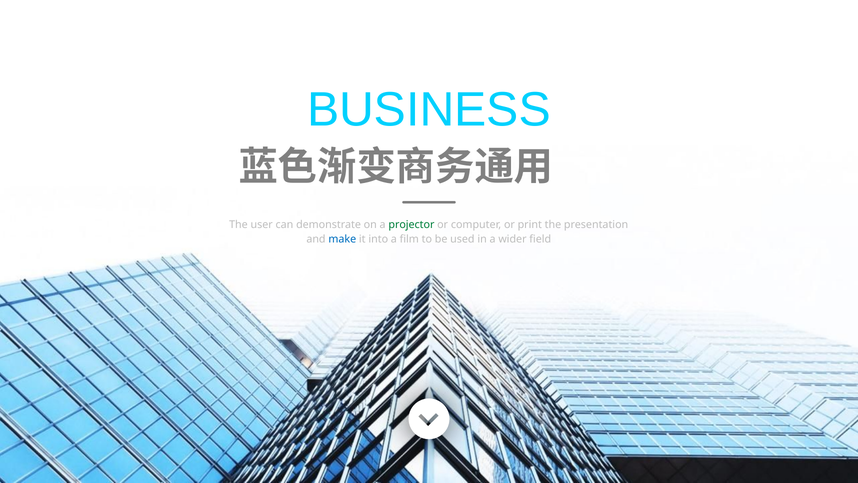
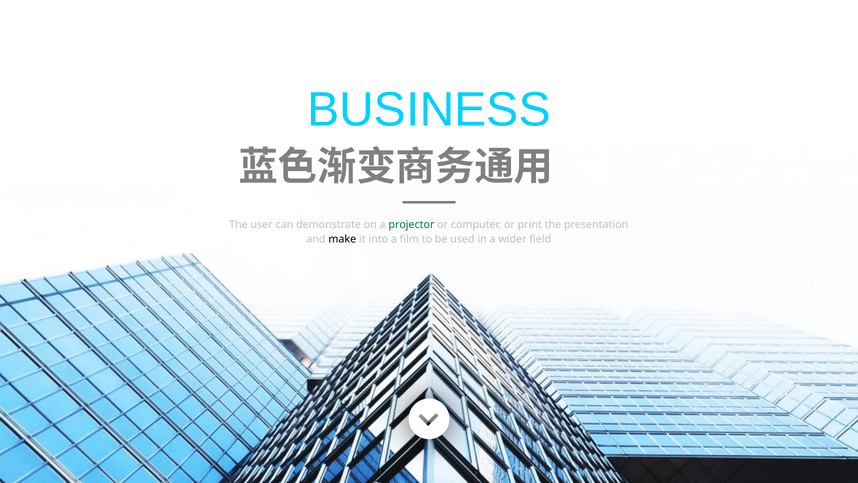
make colour: blue -> black
